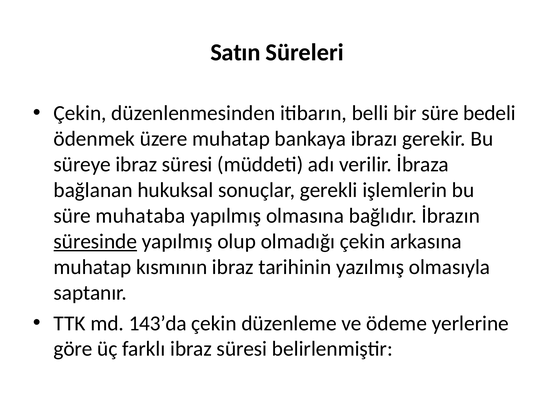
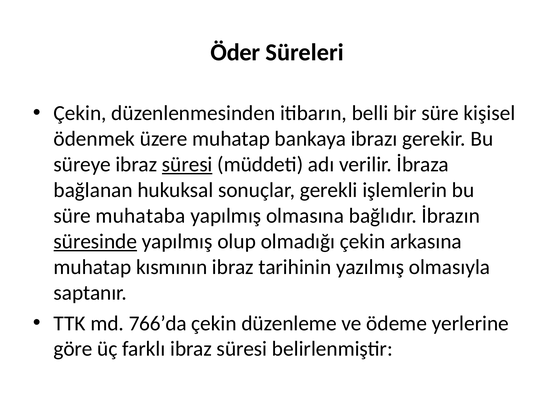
Satın: Satın -> Öder
bedeli: bedeli -> kişisel
süresi at (187, 164) underline: none -> present
143’da: 143’da -> 766’da
